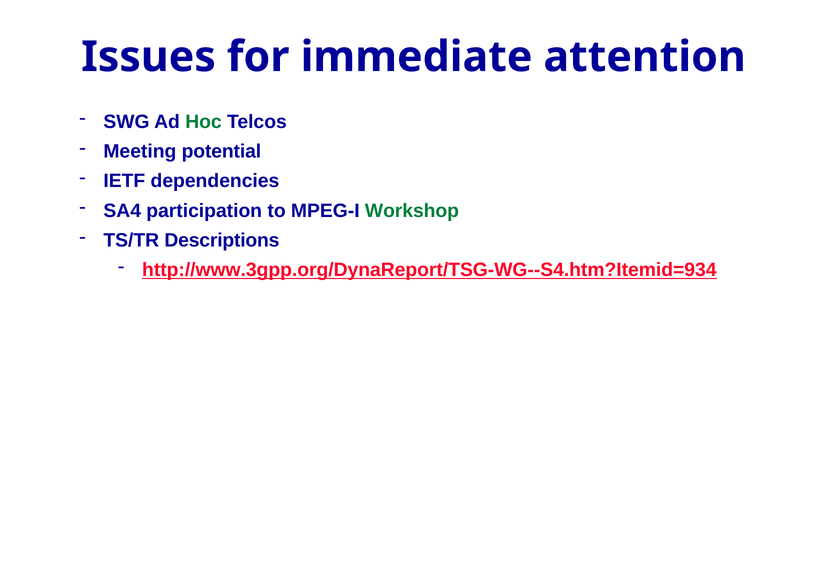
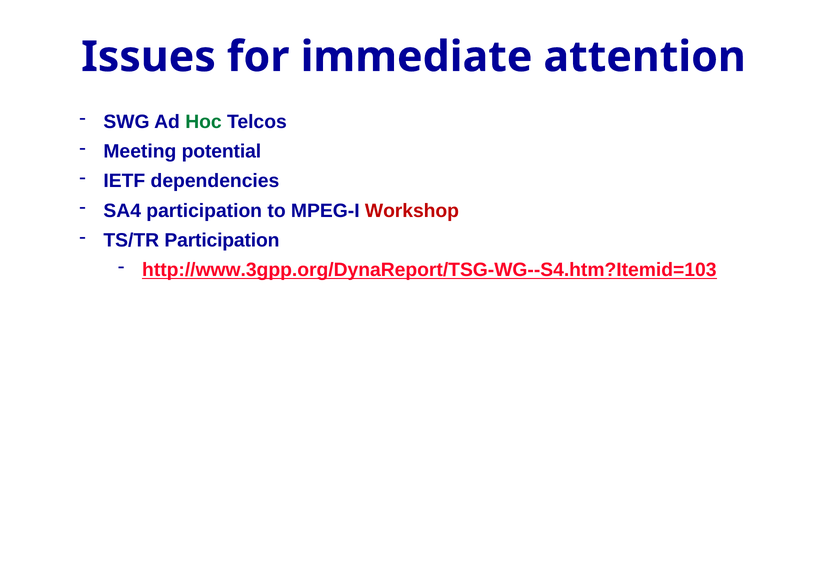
Workshop colour: green -> red
TS/TR Descriptions: Descriptions -> Participation
http://www.3gpp.org/DynaReport/TSG-WG--S4.htm?Itemid=934: http://www.3gpp.org/DynaReport/TSG-WG--S4.htm?Itemid=934 -> http://www.3gpp.org/DynaReport/TSG-WG--S4.htm?Itemid=103
